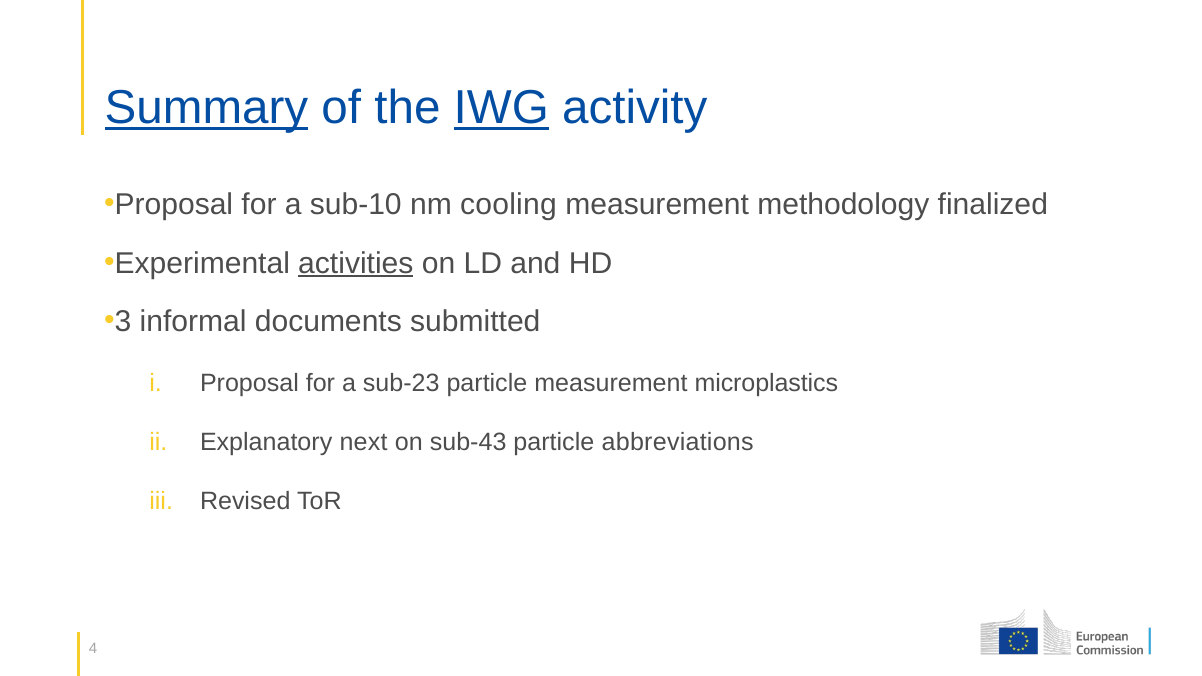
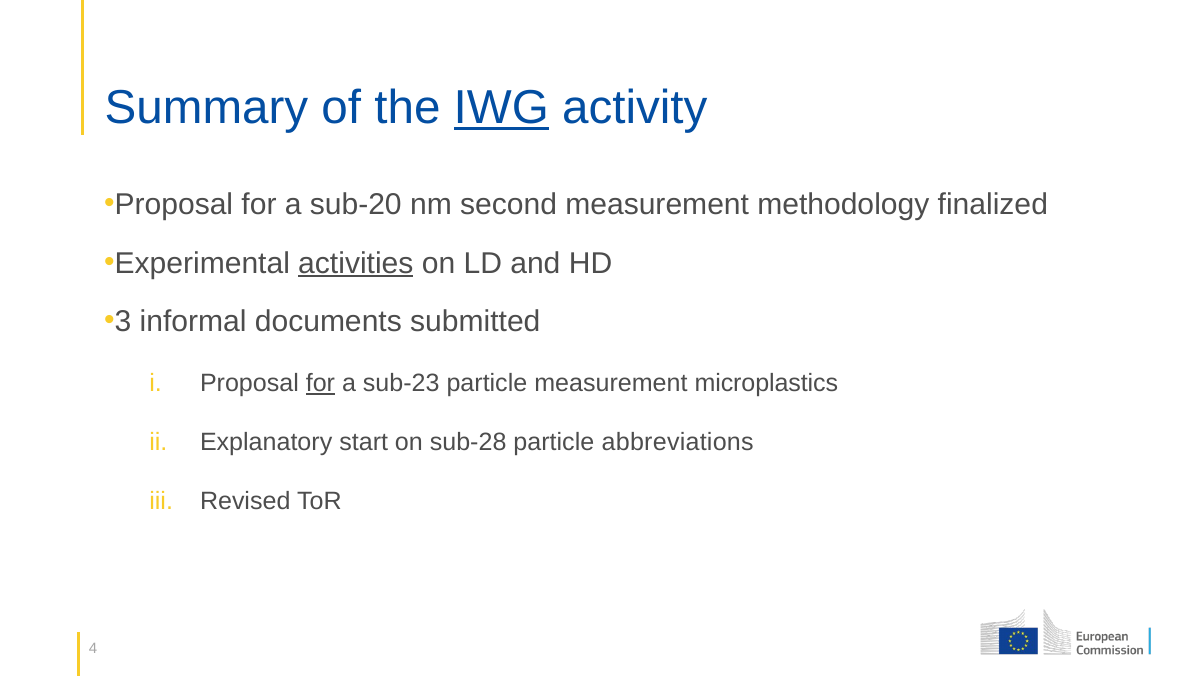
Summary underline: present -> none
sub-10: sub-10 -> sub-20
cooling: cooling -> second
for at (320, 383) underline: none -> present
next: next -> start
sub-43: sub-43 -> sub-28
